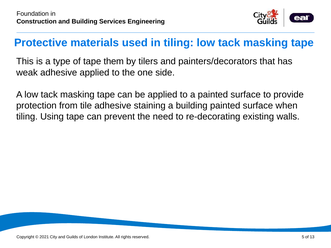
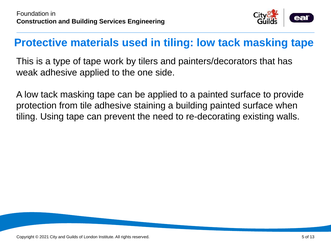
them: them -> work
